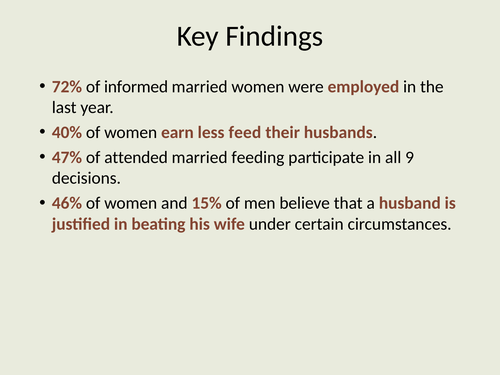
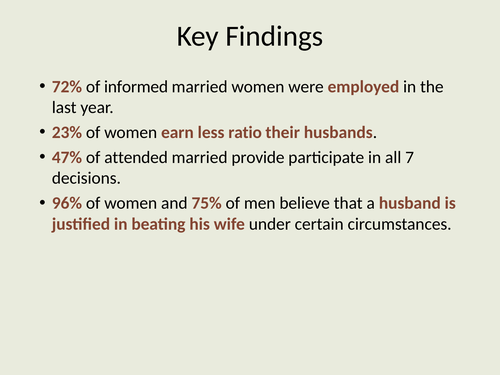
40%: 40% -> 23%
feed: feed -> ratio
feeding: feeding -> provide
9: 9 -> 7
46%: 46% -> 96%
15%: 15% -> 75%
